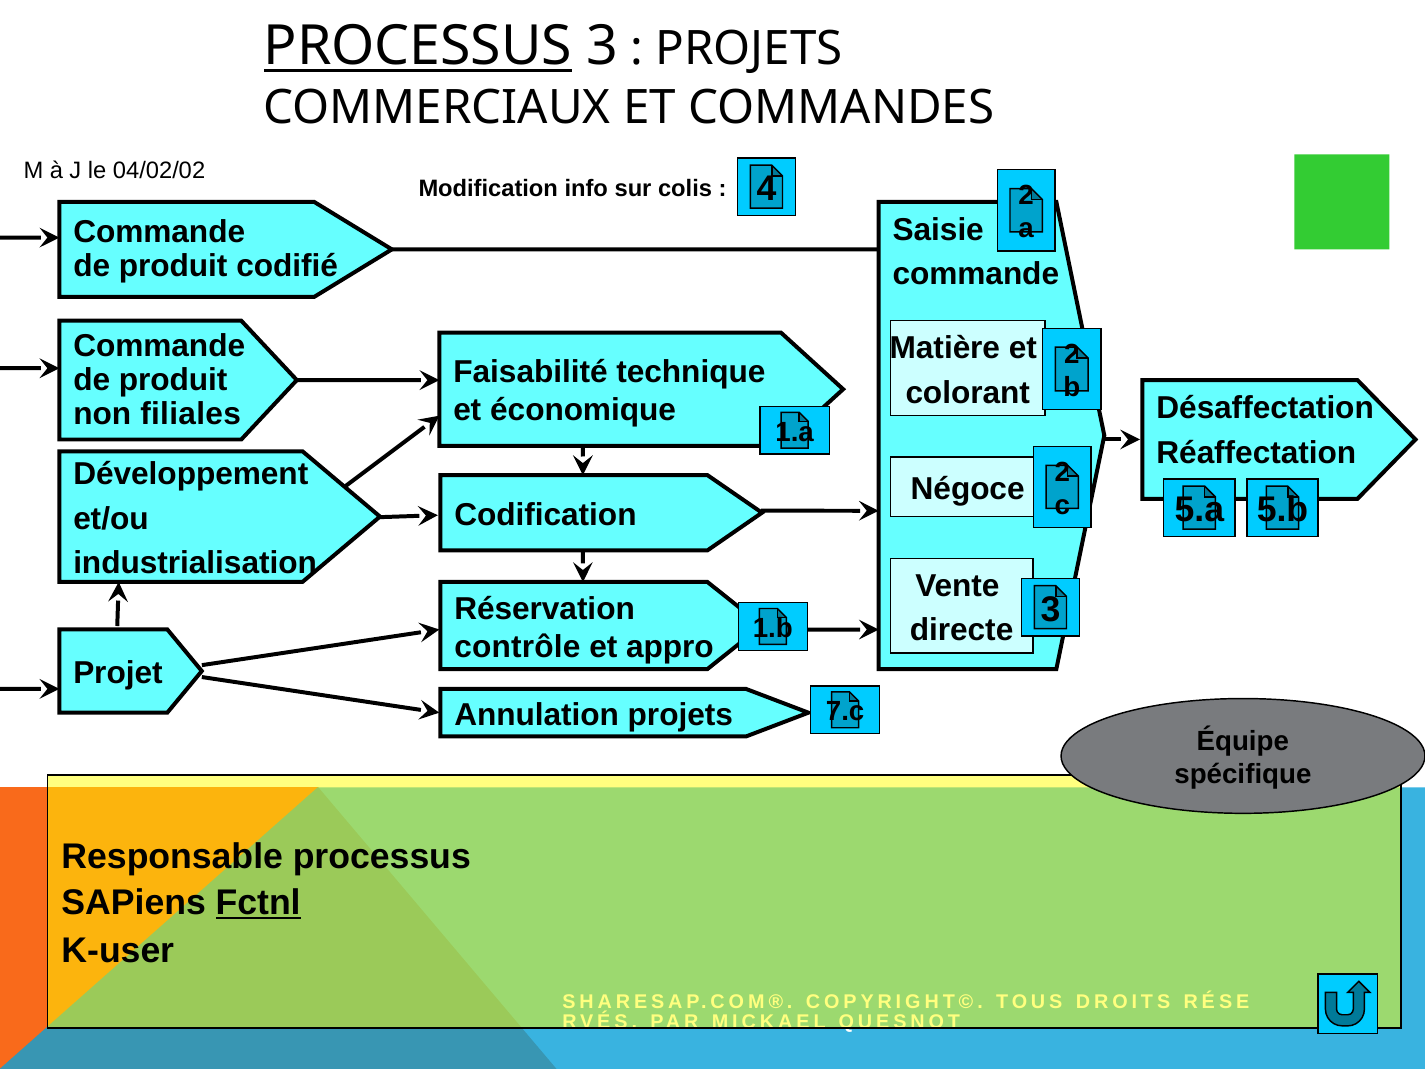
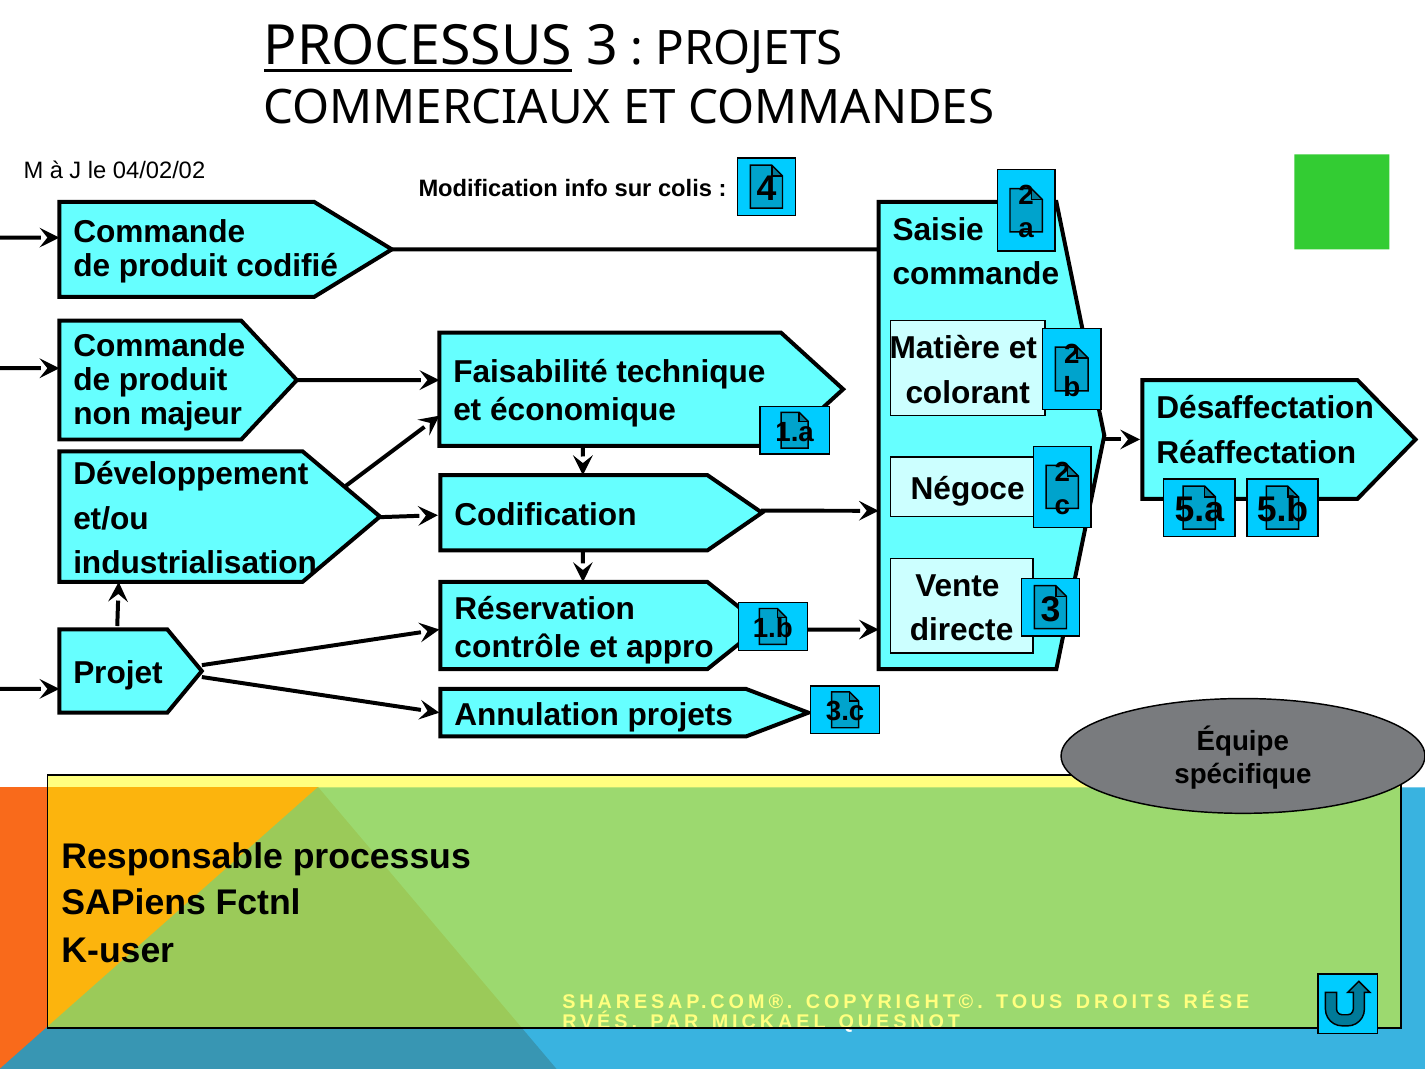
filiales: filiales -> majeur
7.c: 7.c -> 3.c
Fctnl underline: present -> none
